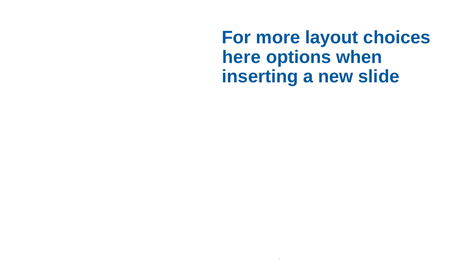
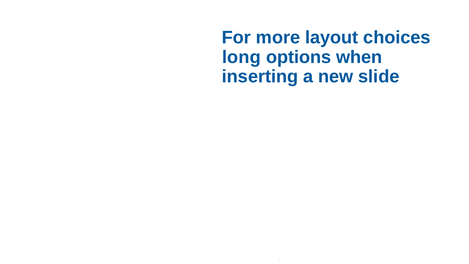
here: here -> long
